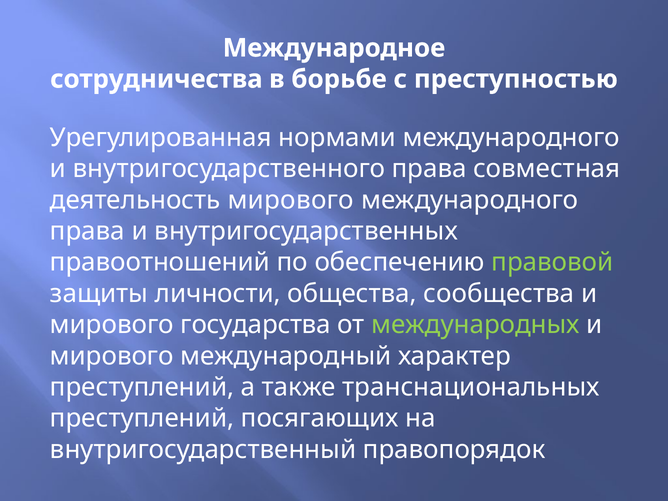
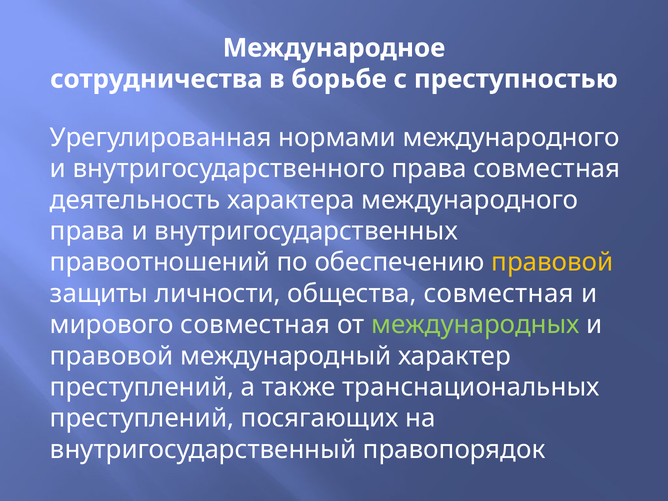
деятельность мирового: мирового -> характера
правовой at (552, 262) colour: light green -> yellow
общества сообщества: сообщества -> совместная
мирового государства: государства -> совместная
мирового at (112, 356): мирового -> правовой
